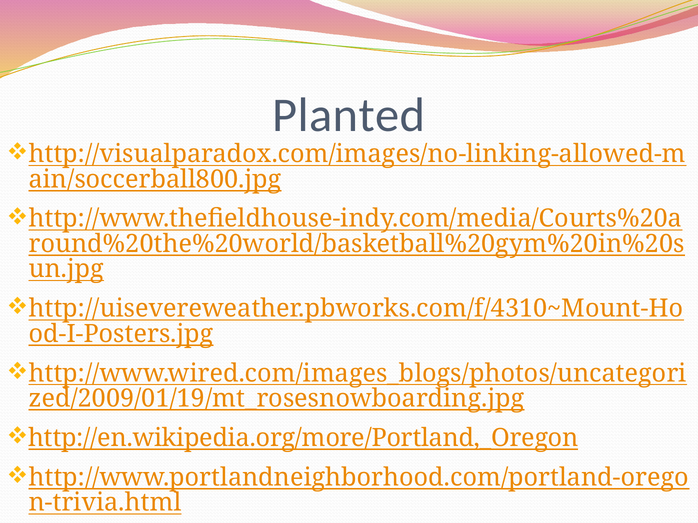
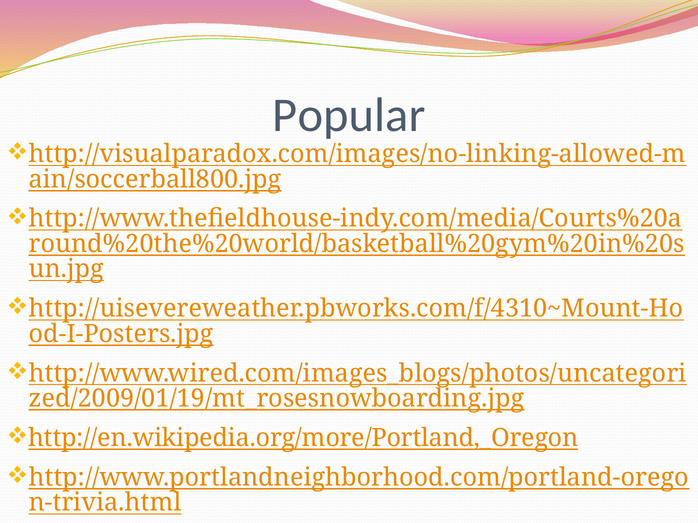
Planted: Planted -> Popular
